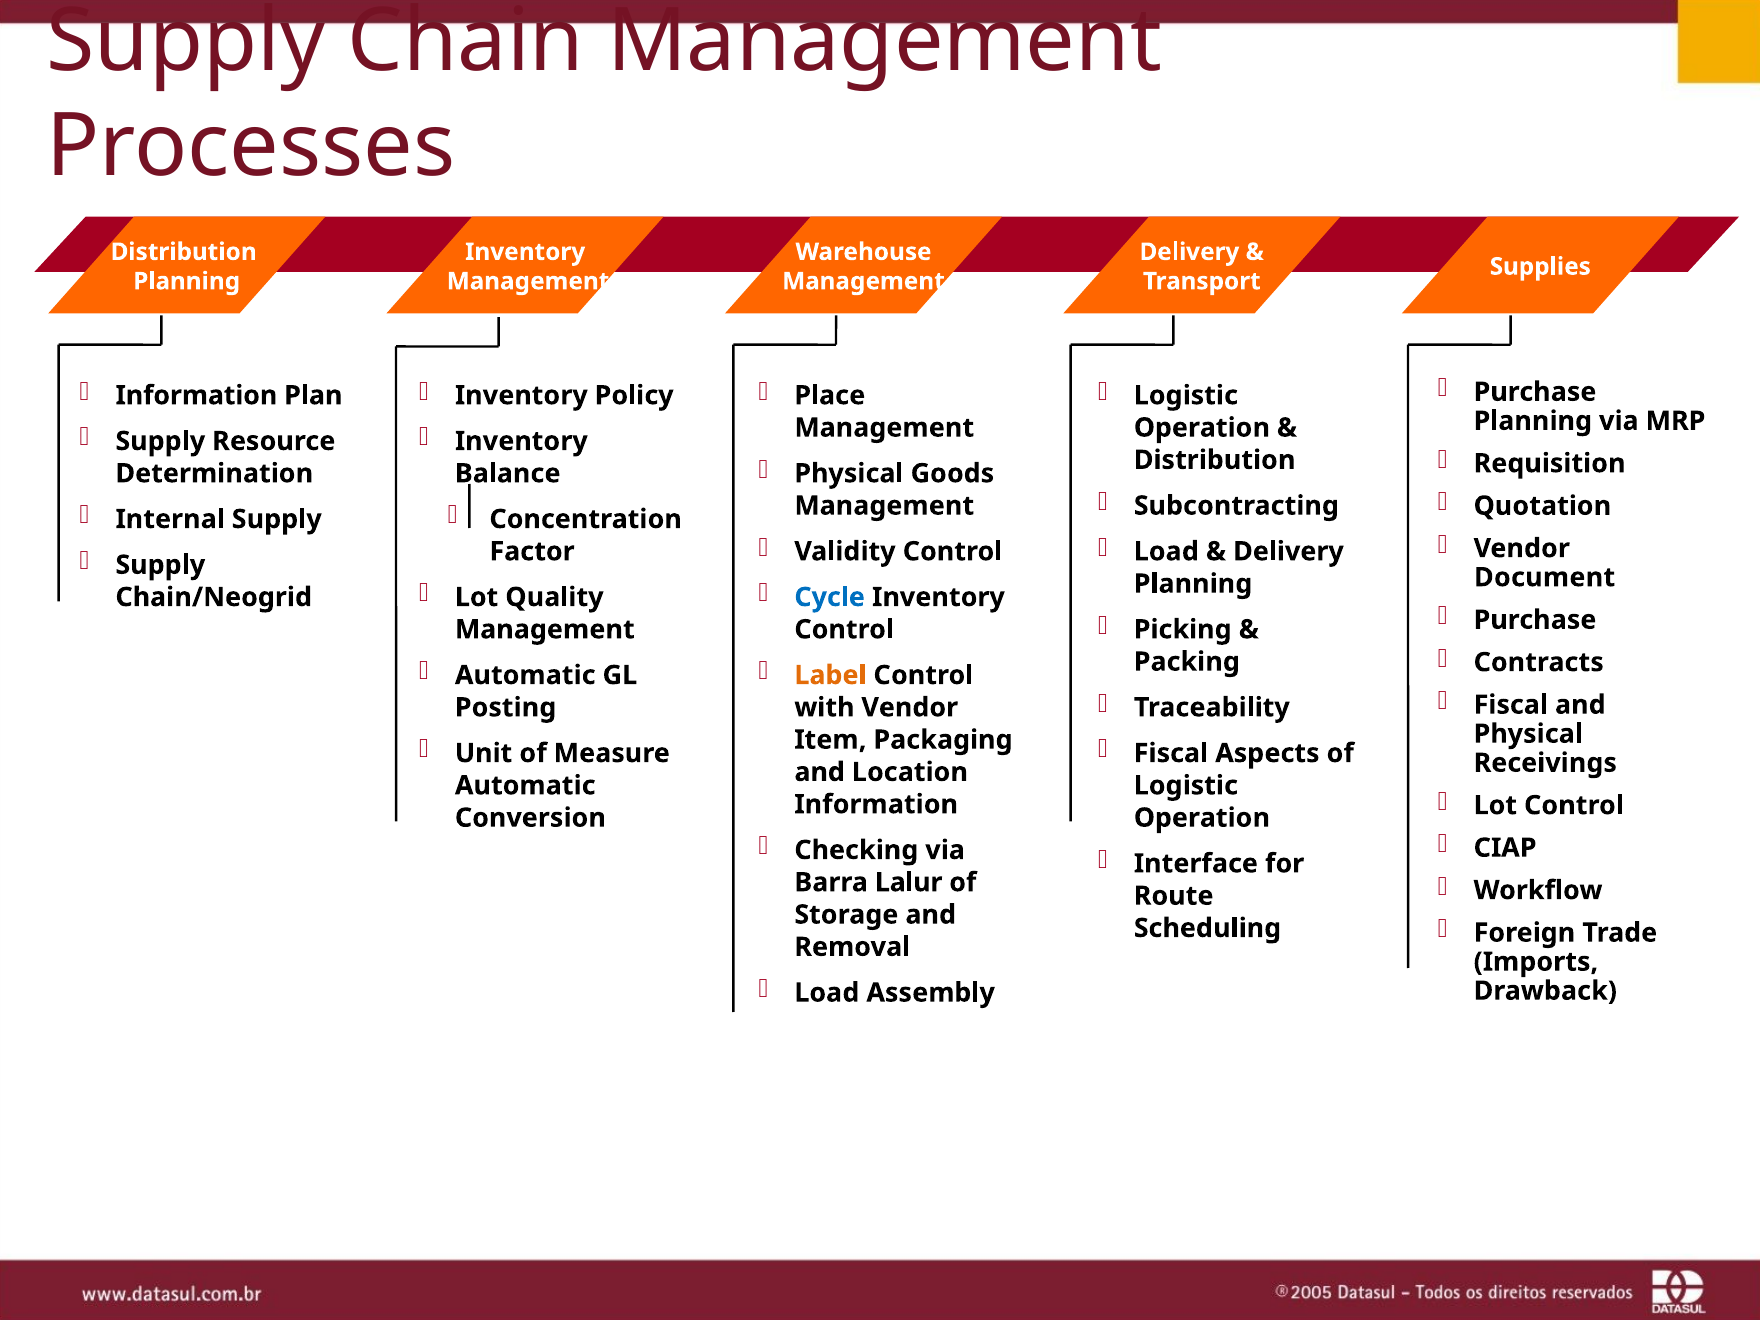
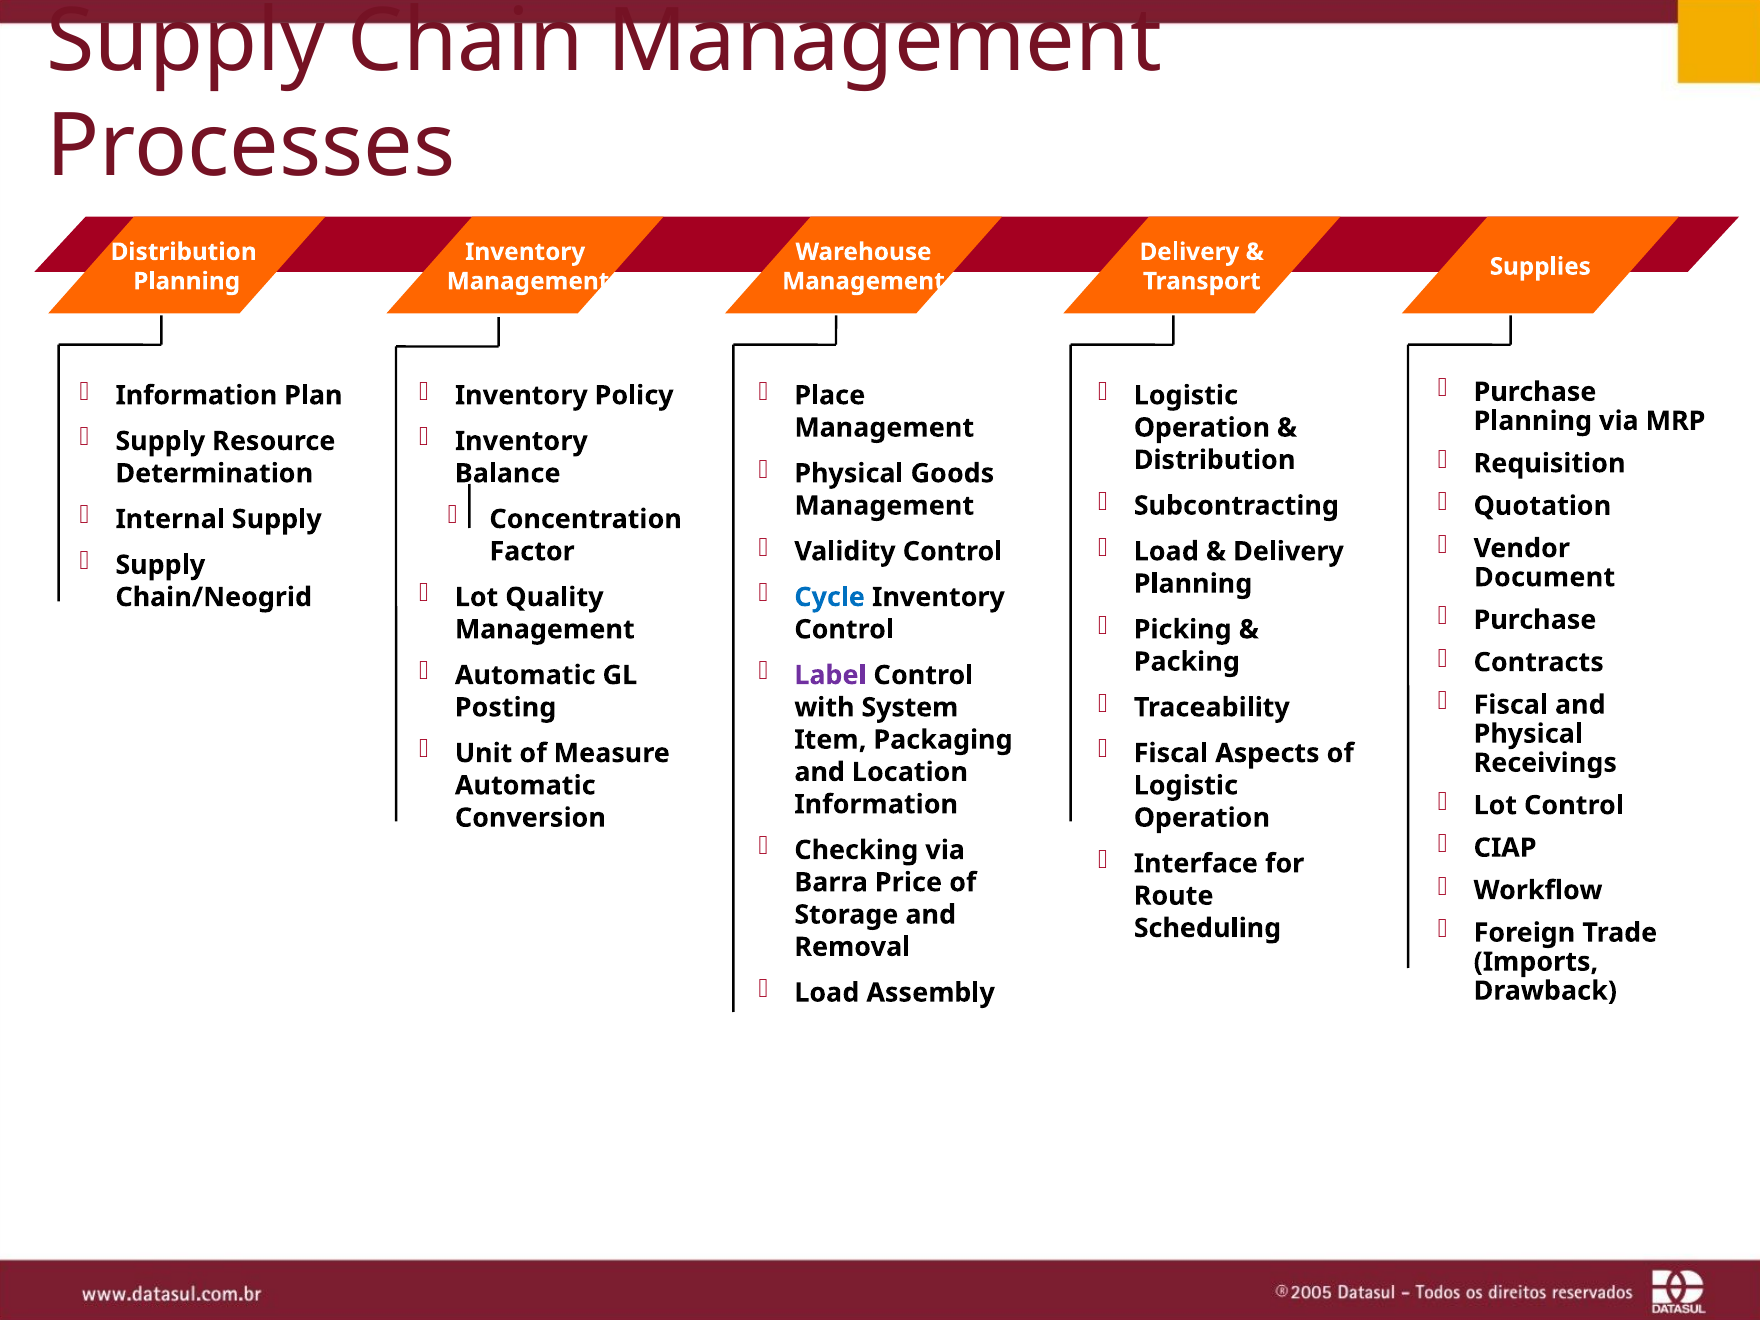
Label colour: orange -> purple
with Vendor: Vendor -> System
Lalur: Lalur -> Price
